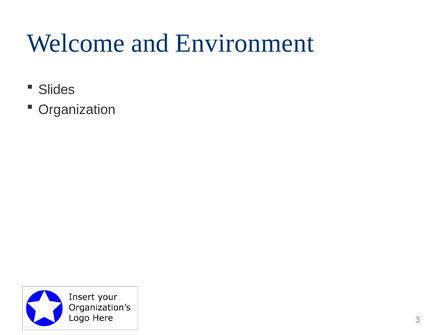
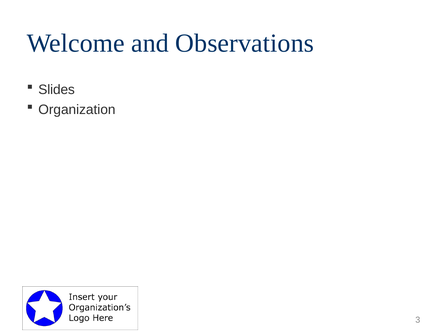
Environment: Environment -> Observations
